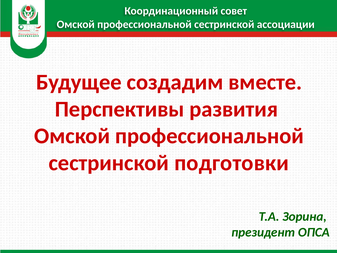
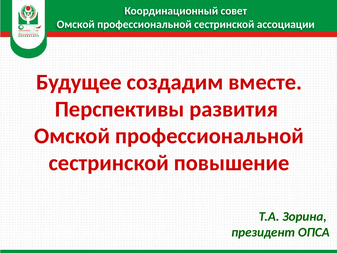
подготовки: подготовки -> повышение
